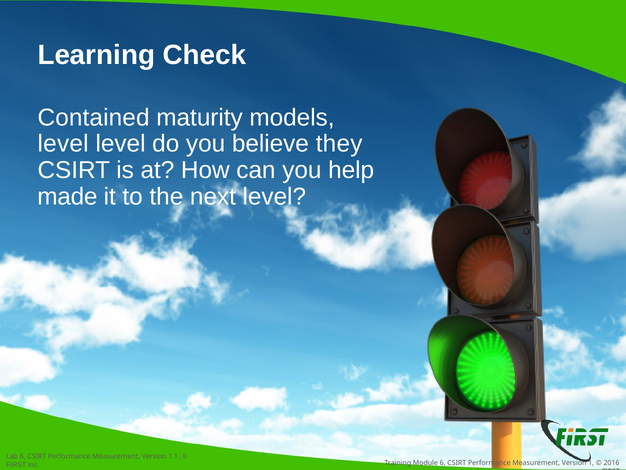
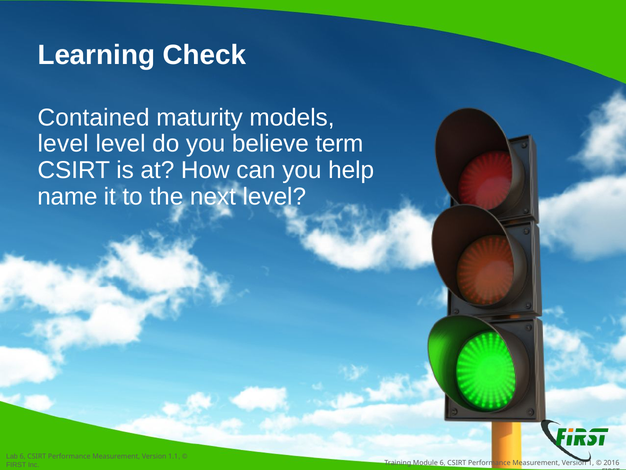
they: they -> term
made: made -> name
